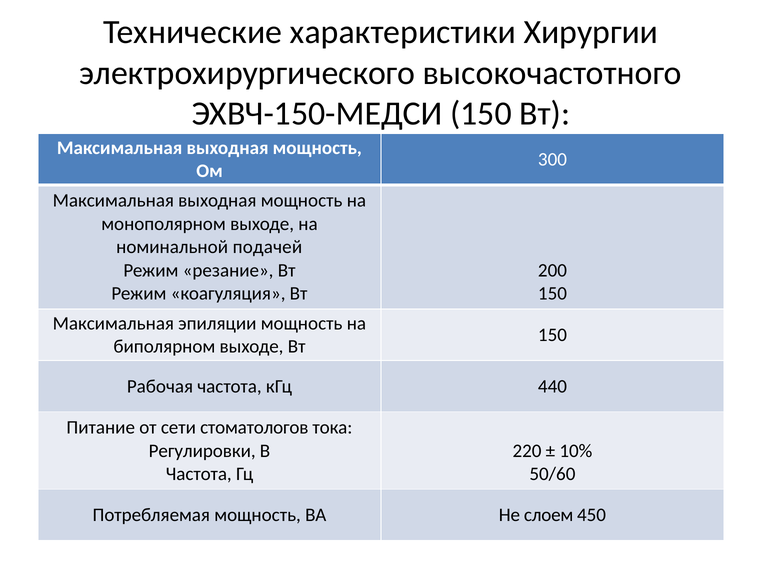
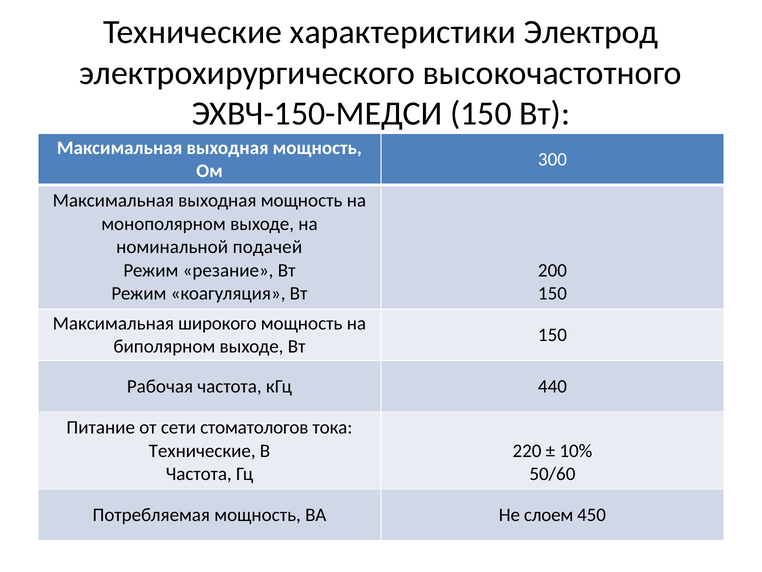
Хирургии: Хирургии -> Электрод
эпиляции: эпиляции -> широкого
Регулировки at (202, 450): Регулировки -> Технические
